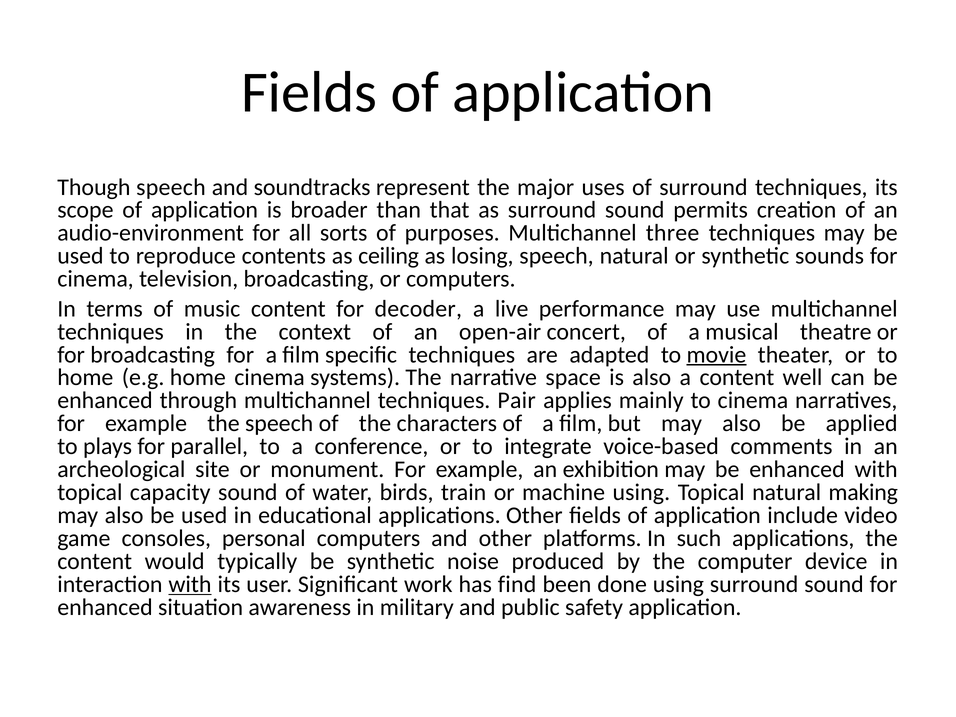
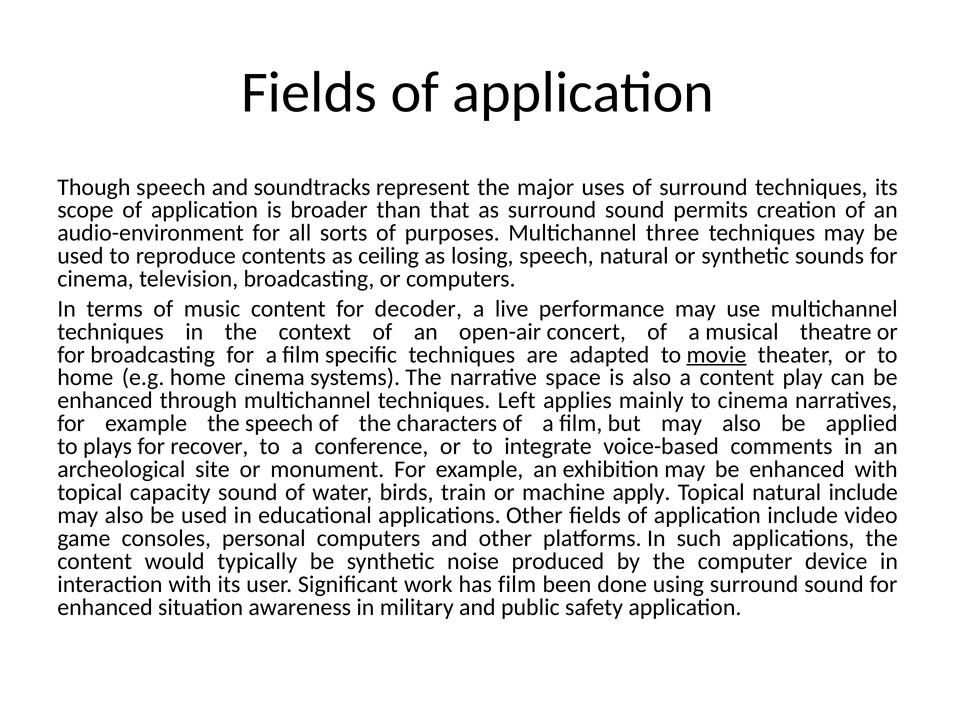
well: well -> play
Pair: Pair -> Left
parallel: parallel -> recover
machine using: using -> apply
natural making: making -> include
with at (190, 584) underline: present -> none
has find: find -> film
